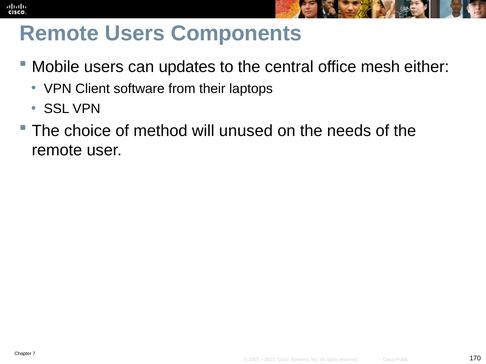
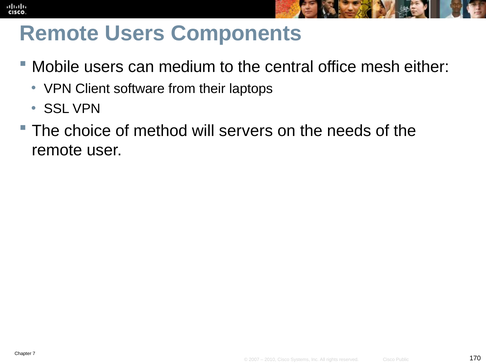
updates: updates -> medium
unused: unused -> servers
